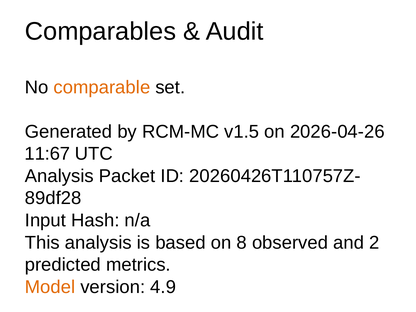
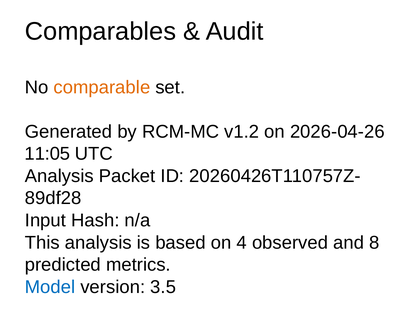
v1.5: v1.5 -> v1.2
11:67: 11:67 -> 11:05
8: 8 -> 4
2: 2 -> 8
Model colour: orange -> blue
4.9: 4.9 -> 3.5
